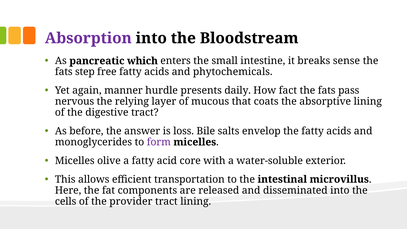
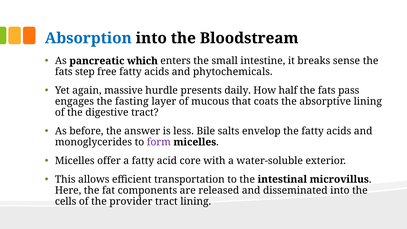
Absorption colour: purple -> blue
manner: manner -> massive
fact: fact -> half
nervous: nervous -> engages
relying: relying -> fasting
loss: loss -> less
olive: olive -> offer
